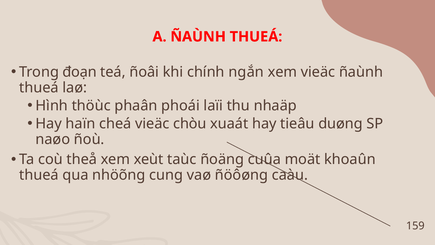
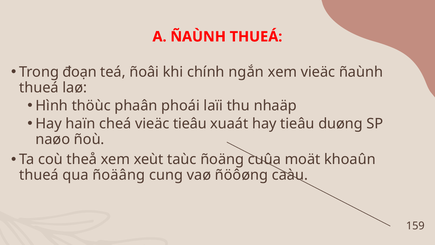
vieäc chòu: chòu -> tieâu
nhöõng: nhöõng -> ñoäâng
